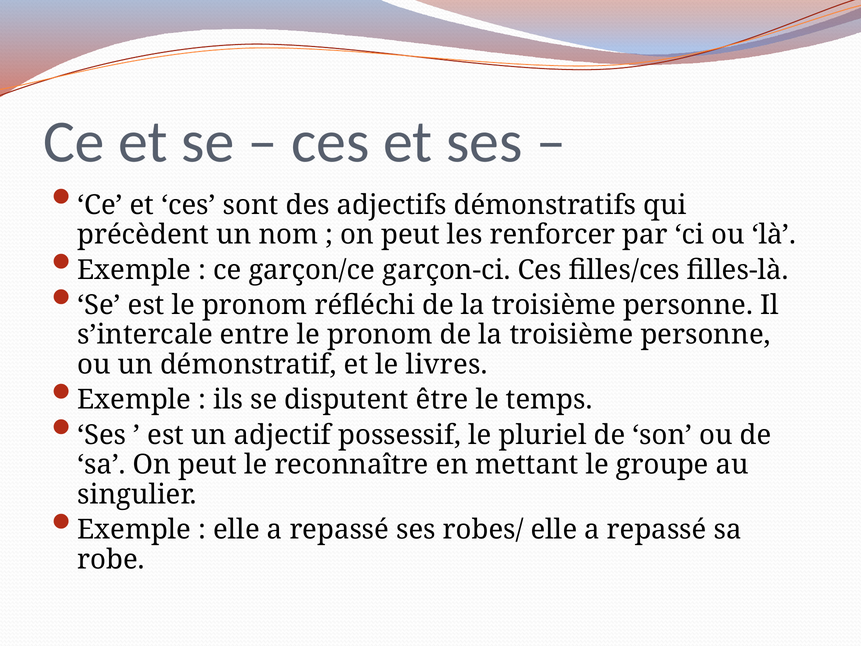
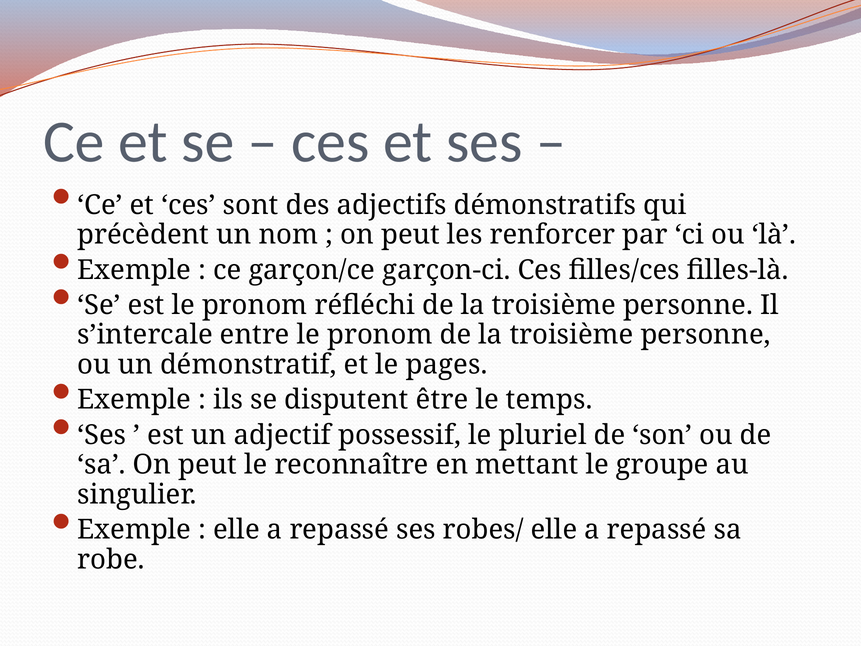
livres: livres -> pages
